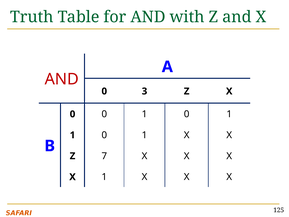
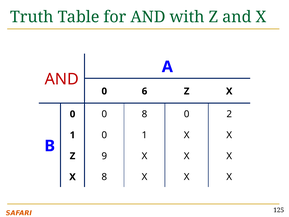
3: 3 -> 6
0 0 1: 1 -> 8
1 at (229, 114): 1 -> 2
7: 7 -> 9
X 1: 1 -> 8
